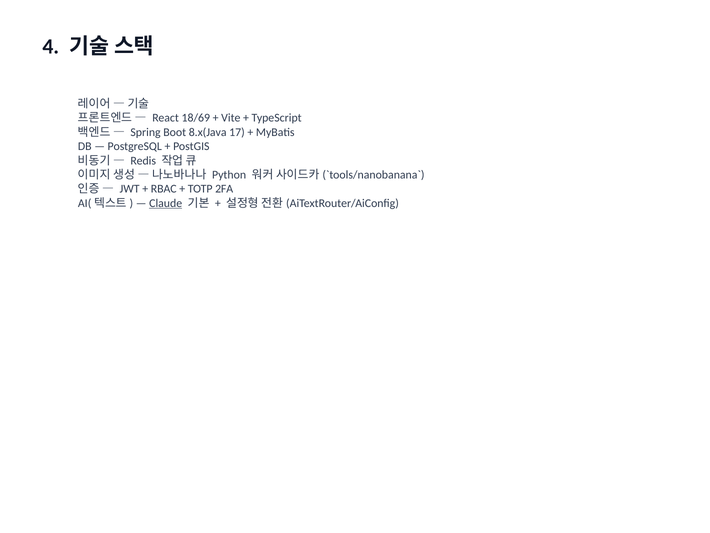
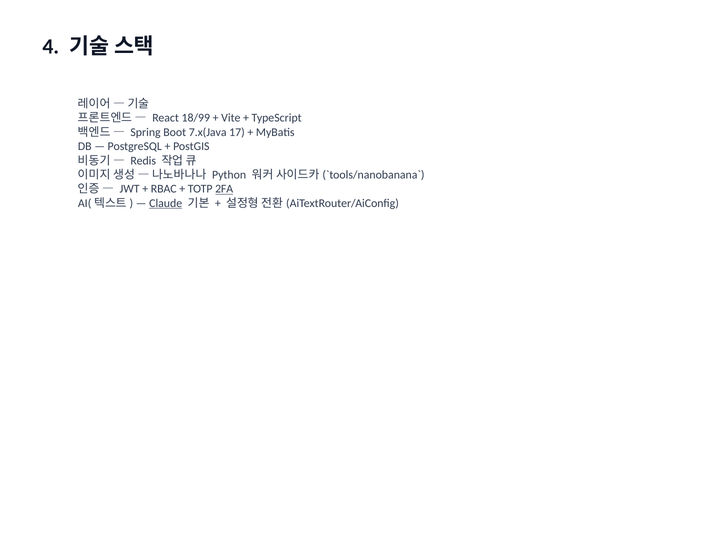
18/69: 18/69 -> 18/99
8.x(Java: 8.x(Java -> 7.x(Java
2FA underline: none -> present
